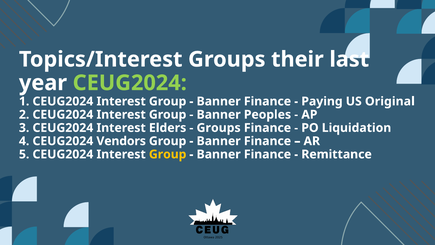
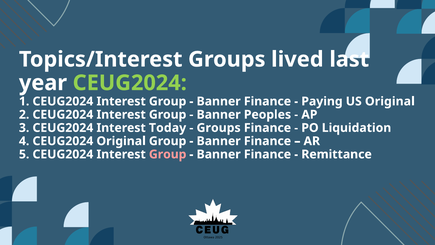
their: their -> lived
Elders: Elders -> Today
CEUG2024 Vendors: Vendors -> Original
Group at (168, 154) colour: yellow -> pink
